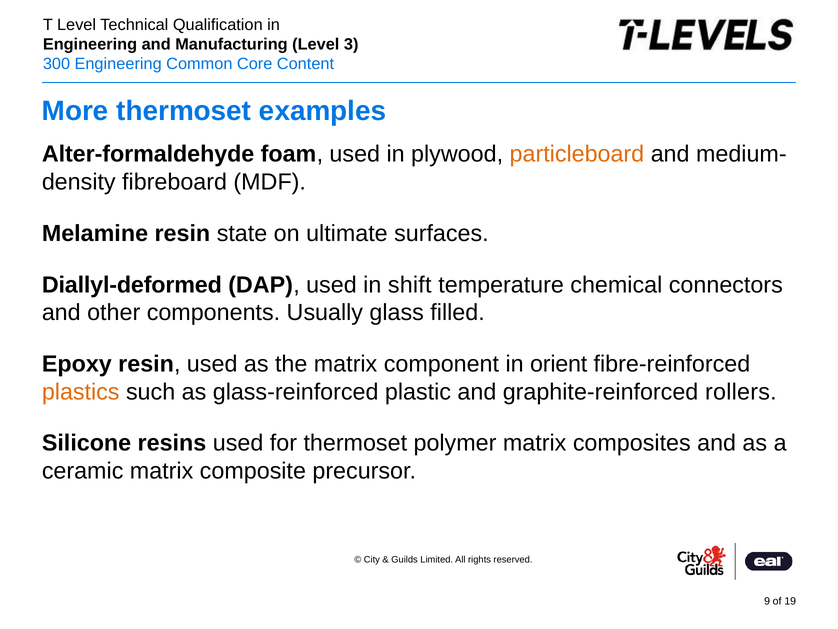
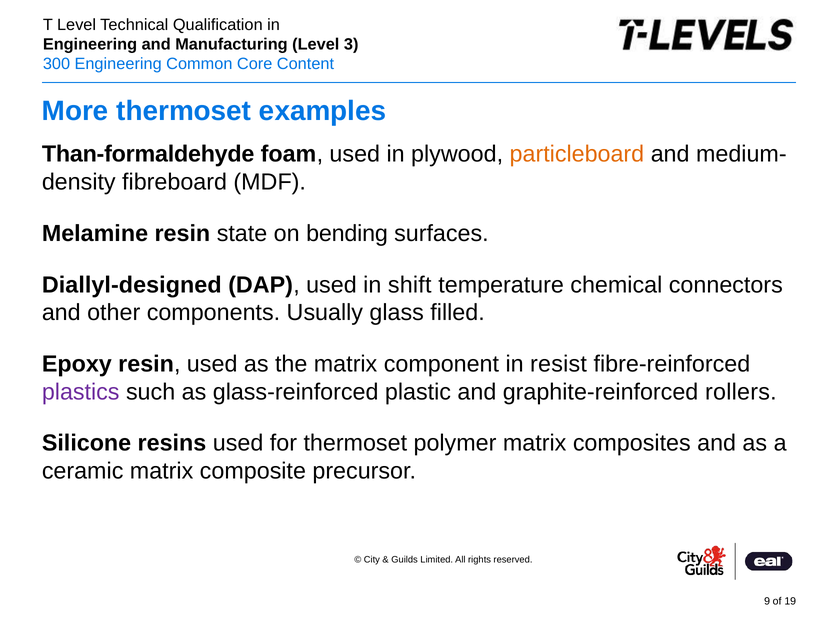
Alter-formaldehyde: Alter-formaldehyde -> Than-formaldehyde
ultimate: ultimate -> bending
Diallyl-deformed: Diallyl-deformed -> Diallyl-designed
orient: orient -> resist
plastics colour: orange -> purple
